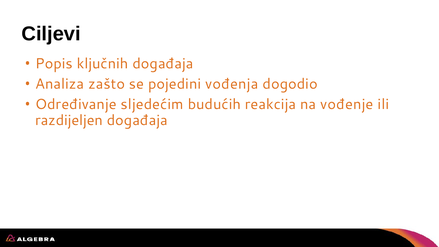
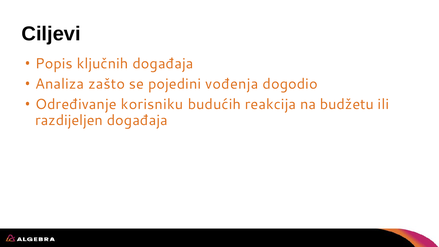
sljedećim: sljedećim -> korisniku
vođenje: vođenje -> budžetu
